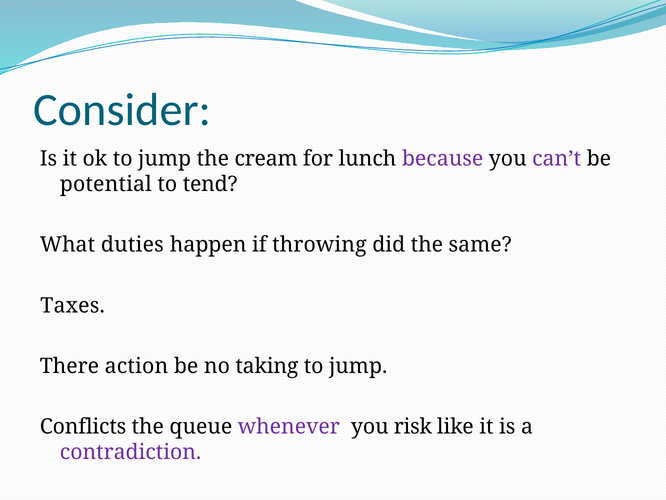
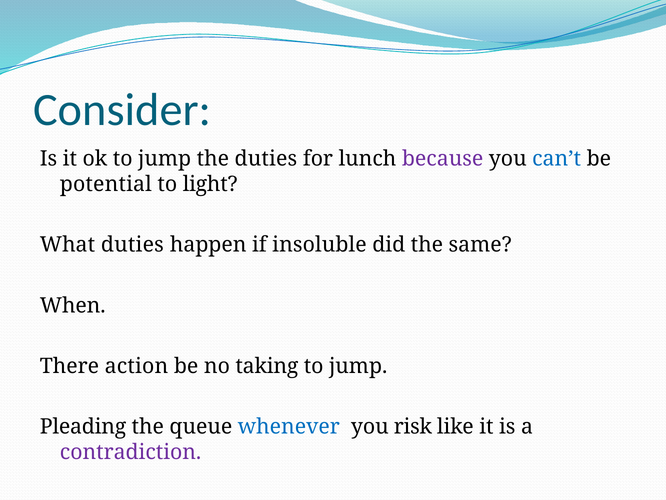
the cream: cream -> duties
can’t colour: purple -> blue
tend: tend -> light
throwing: throwing -> insoluble
Taxes: Taxes -> When
Conflicts: Conflicts -> Pleading
whenever colour: purple -> blue
